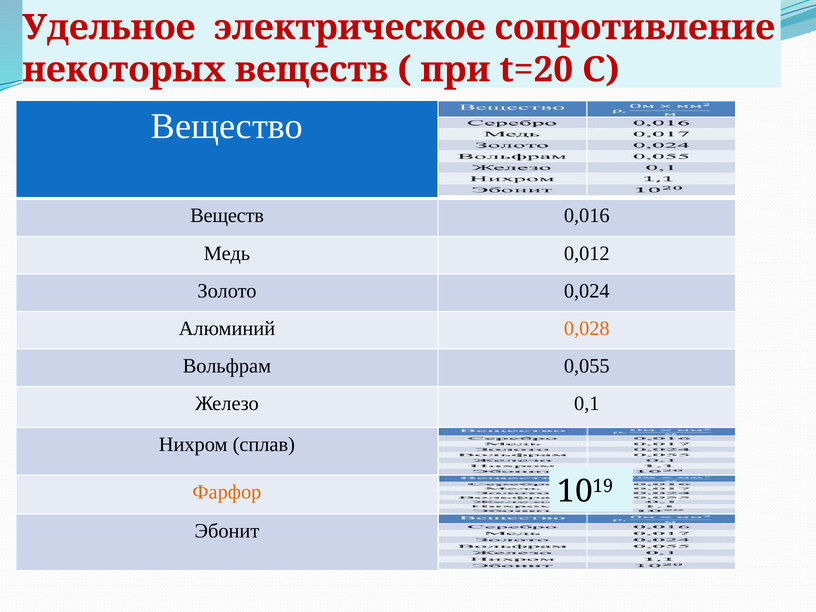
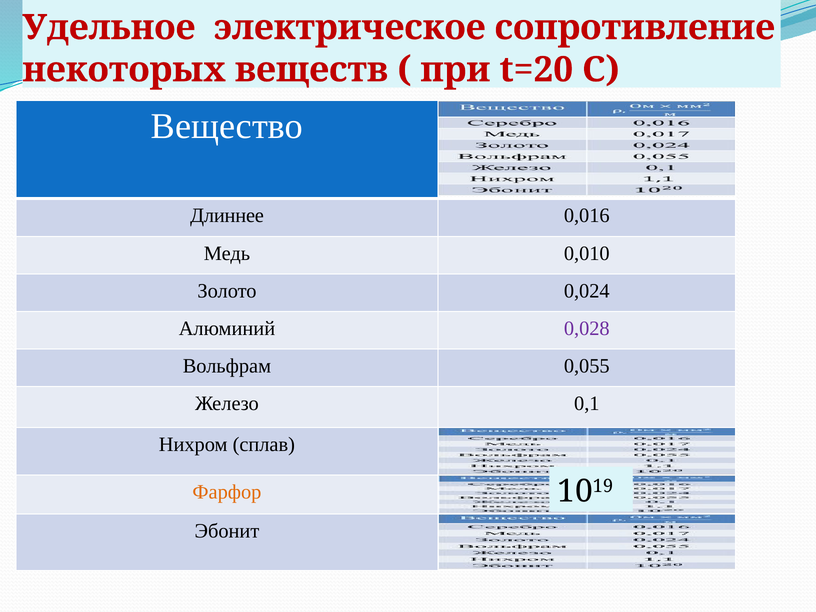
Веществ at (227, 215): Веществ -> Длиннее
0,012: 0,012 -> 0,010
0,028 colour: orange -> purple
